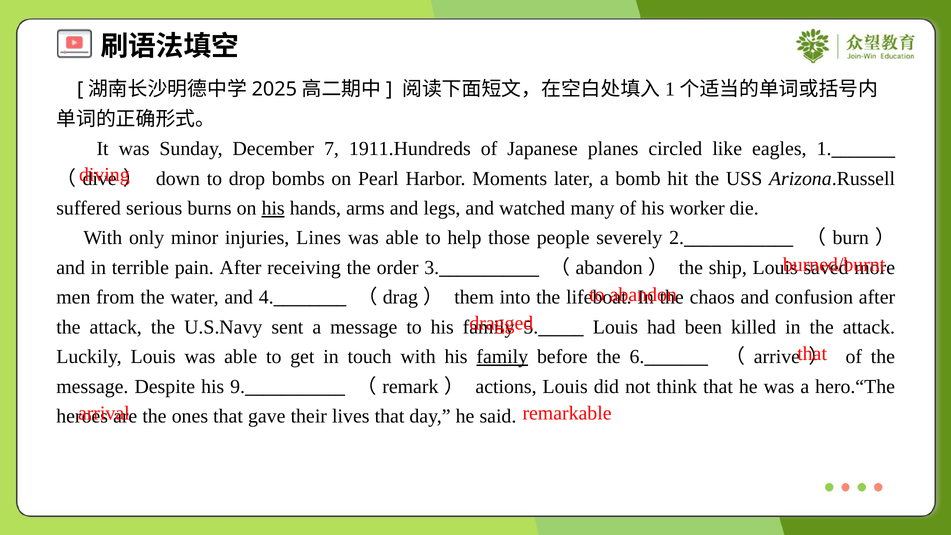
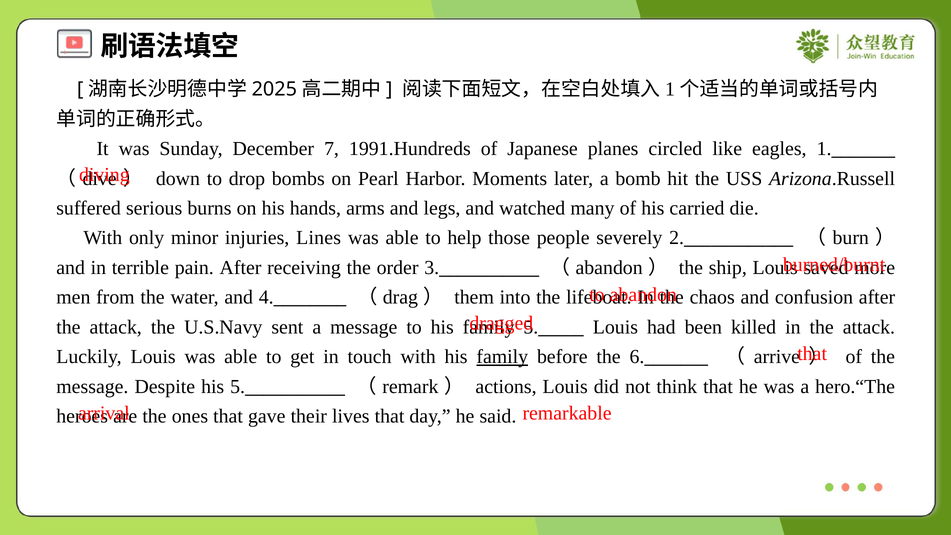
1911.Hundreds: 1911.Hundreds -> 1991.Hundreds
his at (273, 208) underline: present -> none
worker: worker -> carried
his 9: 9 -> 5
